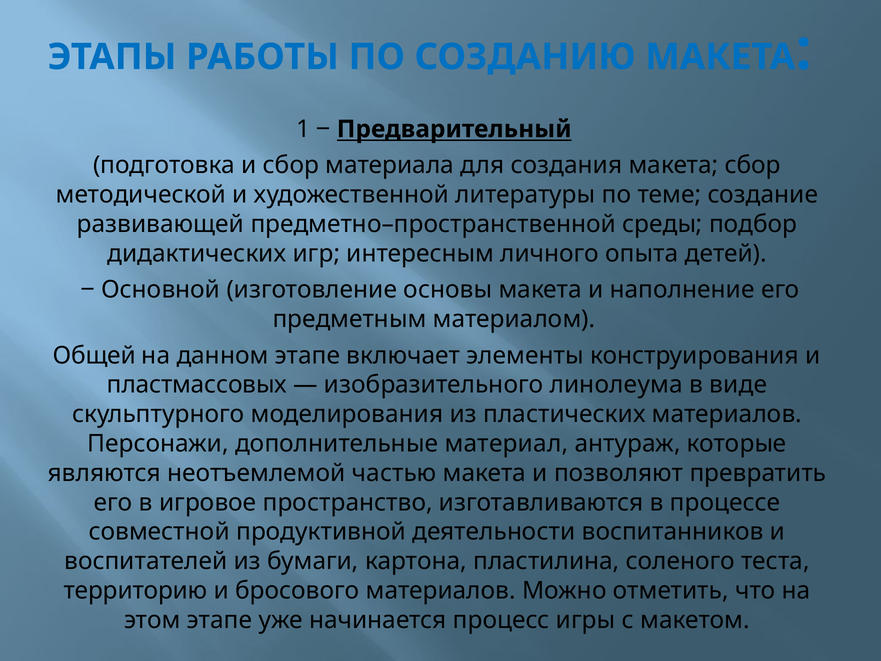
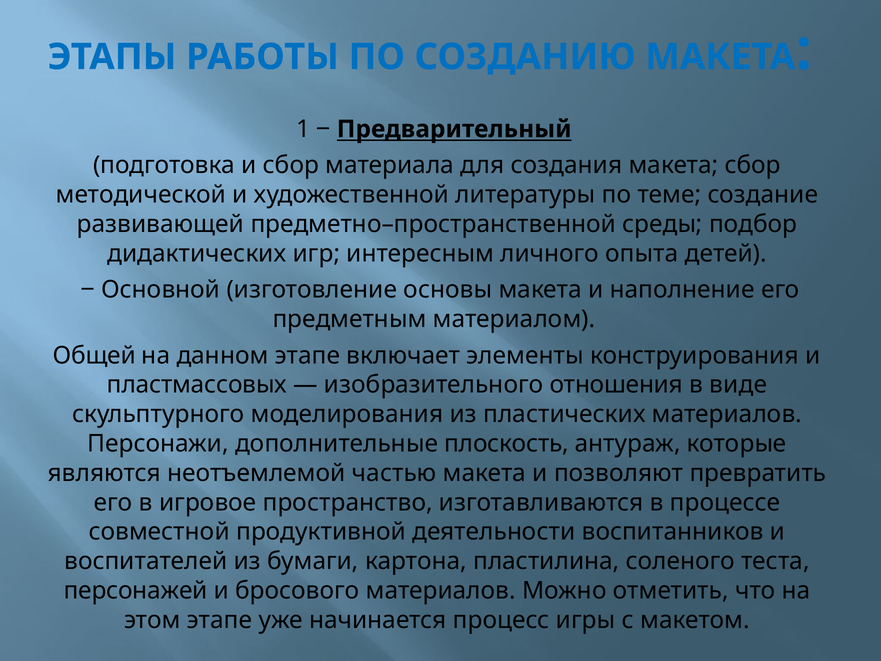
линолеума: линолеума -> отношения
материал: материал -> плоскость
территорию: территорию -> персонажей
